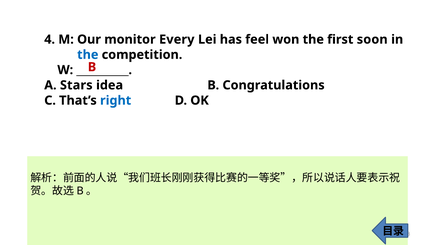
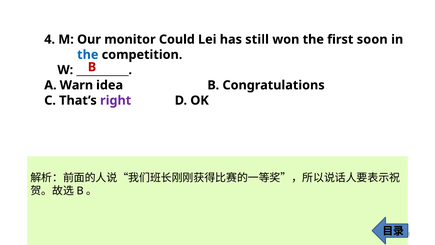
Every: Every -> Could
feel: feel -> still
Stars: Stars -> Warn
right colour: blue -> purple
